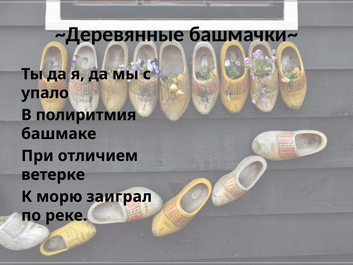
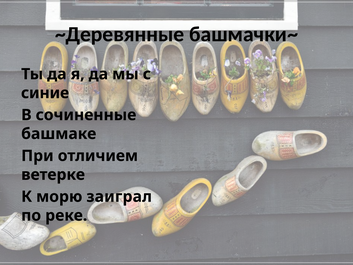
упало: упало -> синие
полиритмия: полиритмия -> сочиненные
